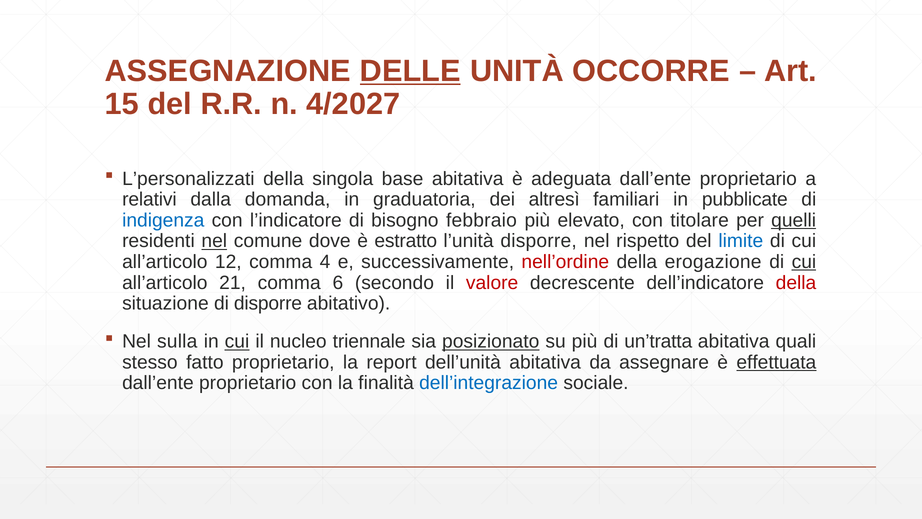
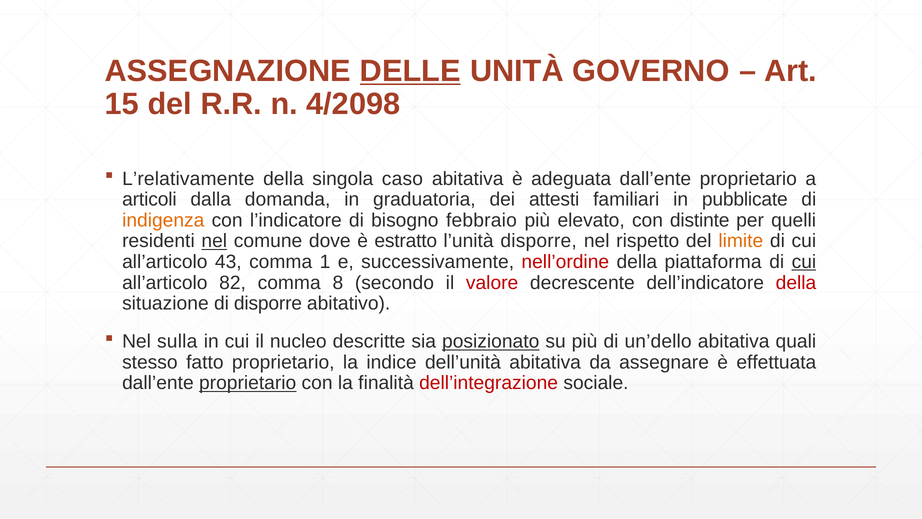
OCCORRE: OCCORRE -> GOVERNO
4/2027: 4/2027 -> 4/2098
L’personalizzati: L’personalizzati -> L’relativamente
base: base -> caso
relativi: relativi -> articoli
altresì: altresì -> attesti
indigenza colour: blue -> orange
titolare: titolare -> distinte
quelli underline: present -> none
limite colour: blue -> orange
12: 12 -> 43
4: 4 -> 1
erogazione: erogazione -> piattaforma
21: 21 -> 82
6: 6 -> 8
cui at (237, 341) underline: present -> none
triennale: triennale -> descritte
un’tratta: un’tratta -> un’dello
report: report -> indice
effettuata underline: present -> none
proprietario at (248, 383) underline: none -> present
dell’integrazione colour: blue -> red
